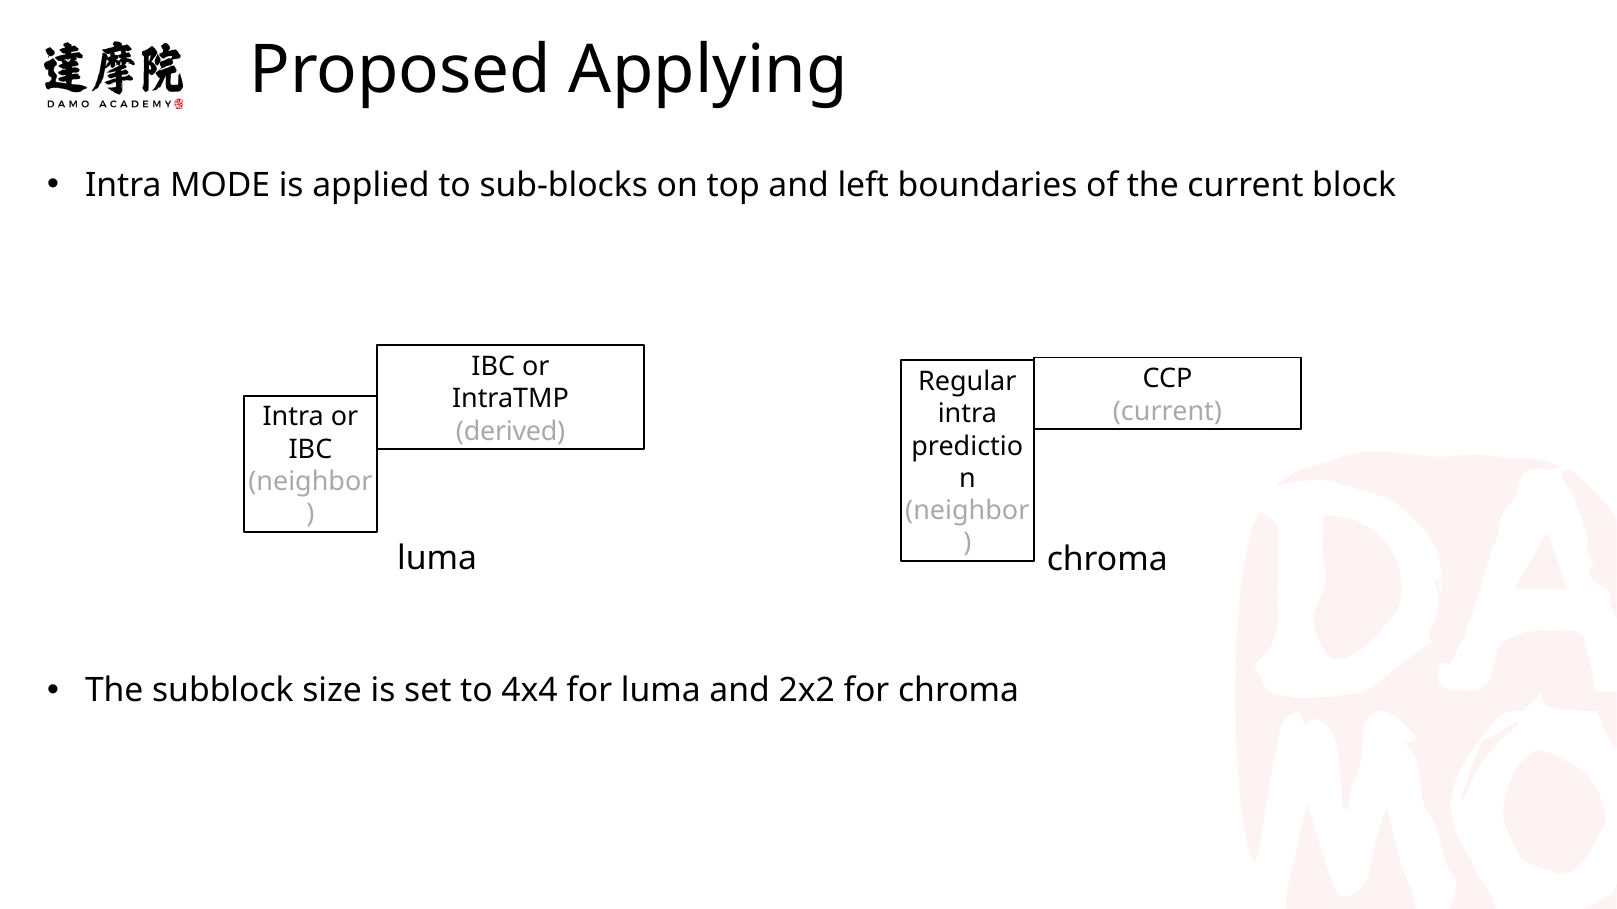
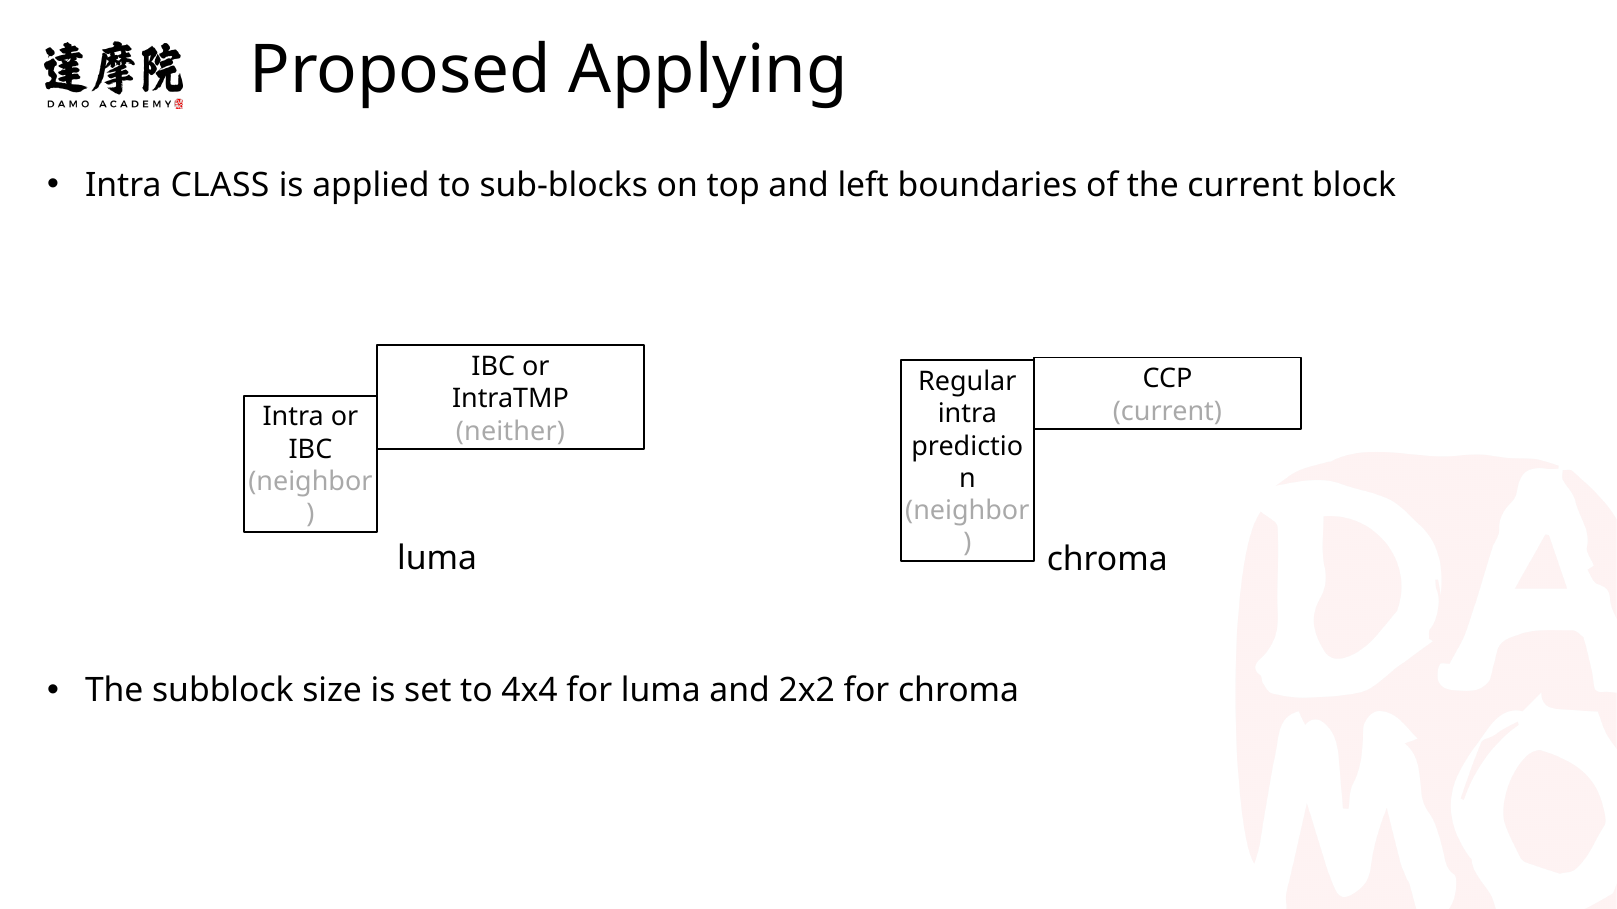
Intra MODE: MODE -> CLASS
derived: derived -> neither
